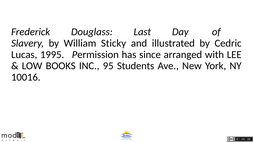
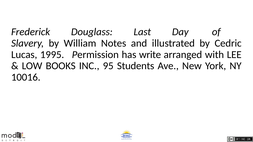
Sticky: Sticky -> Notes
since: since -> write
